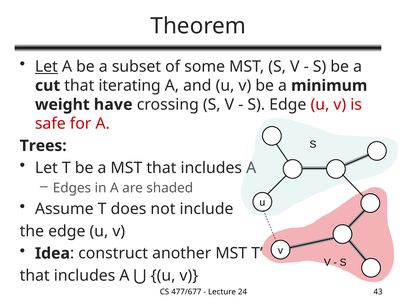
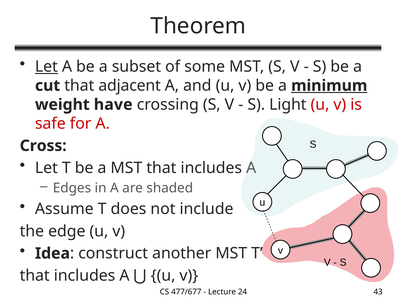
iterating: iterating -> adjacent
minimum underline: none -> present
S Edge: Edge -> Light
Trees: Trees -> Cross
